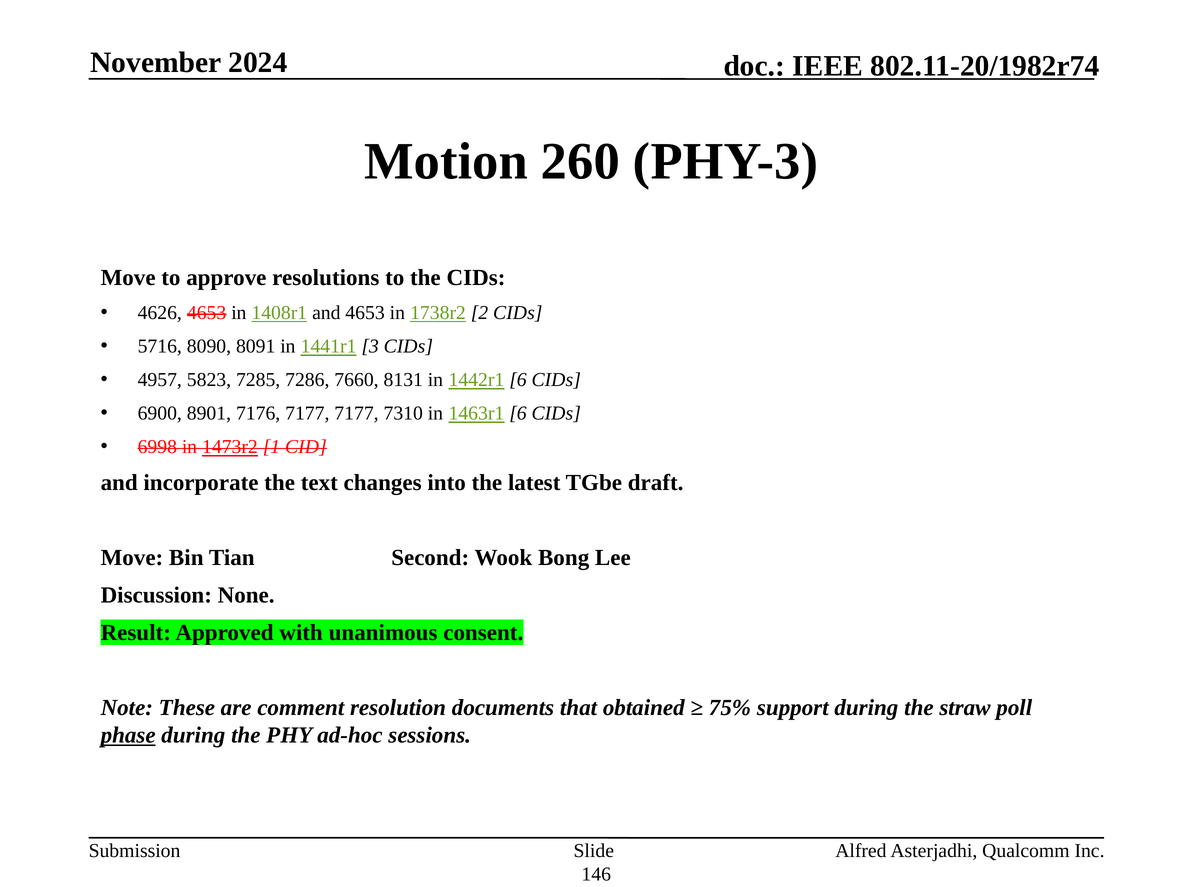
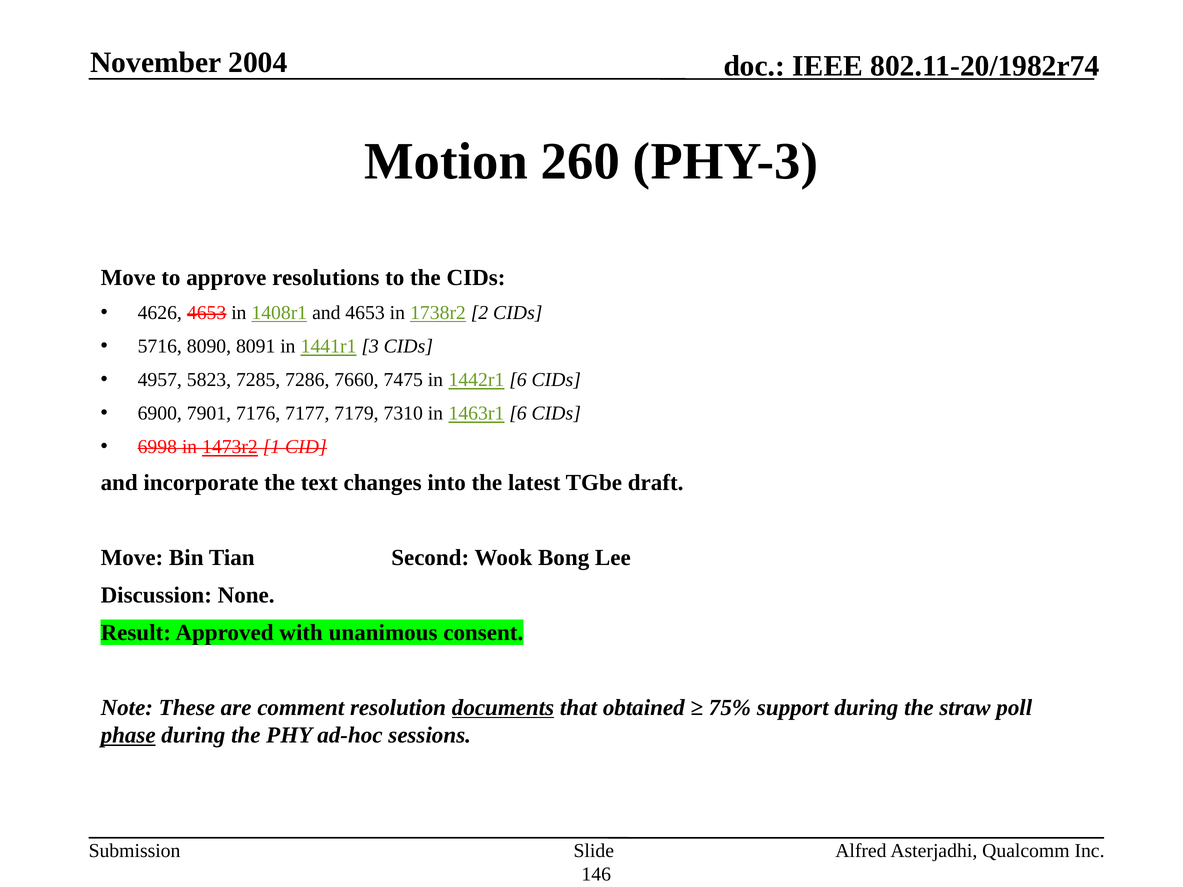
2024: 2024 -> 2004
8131: 8131 -> 7475
8901: 8901 -> 7901
7177 7177: 7177 -> 7179
documents underline: none -> present
